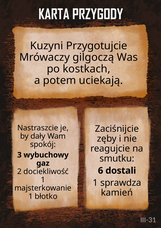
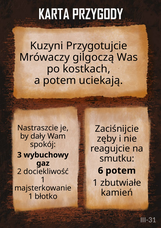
6 dostali: dostali -> potem
sprawdza: sprawdza -> zbutwiałe
